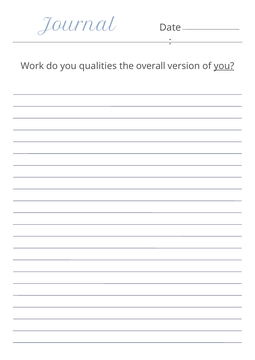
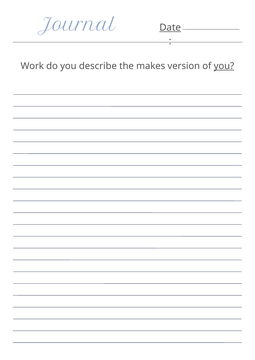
Date underline: none -> present
qualities: qualities -> describe
overall: overall -> makes
